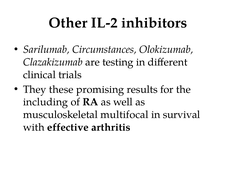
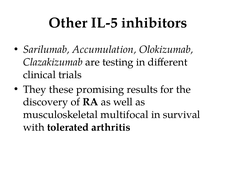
IL-2: IL-2 -> IL-5
Circumstances: Circumstances -> Accumulation
including: including -> discovery
effective: effective -> tolerated
